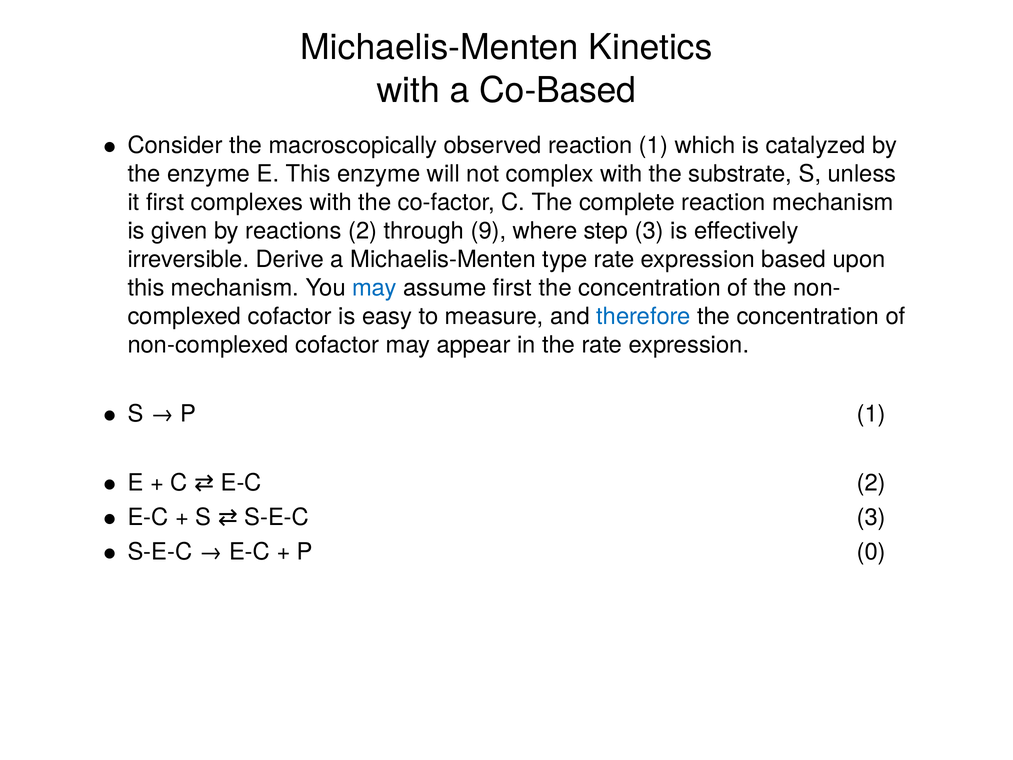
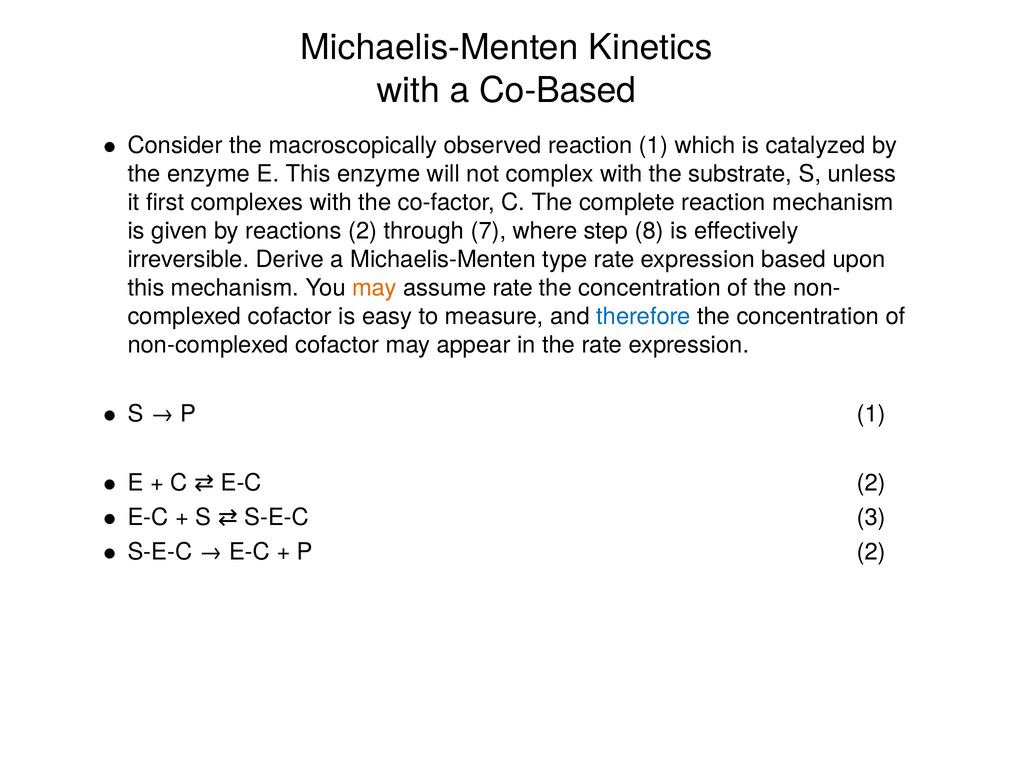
9: 9 -> 7
step 3: 3 -> 8
may at (375, 288) colour: blue -> orange
assume first: first -> rate
P 0: 0 -> 2
